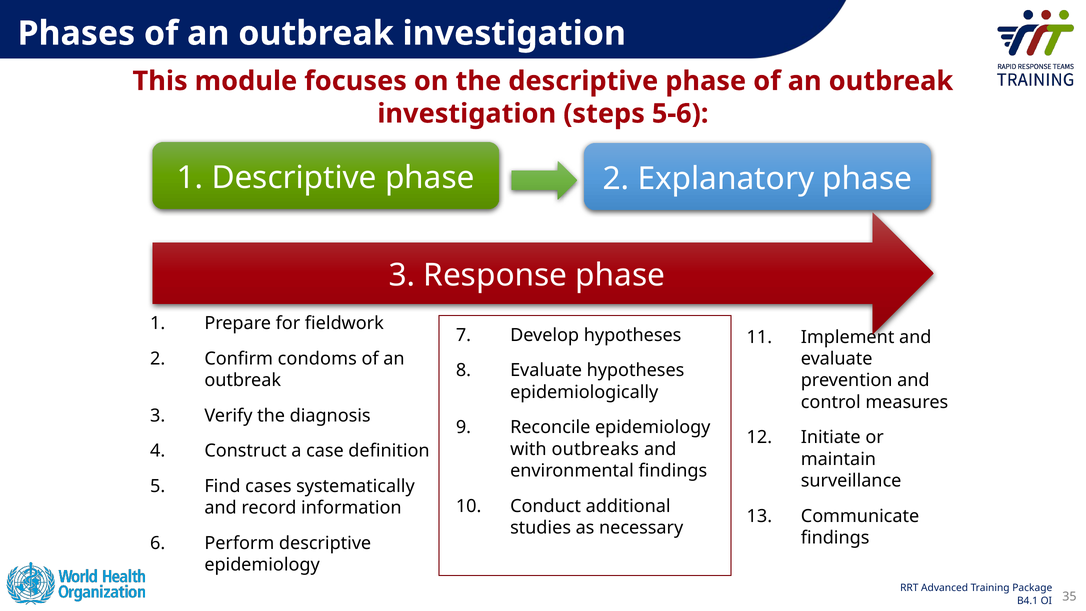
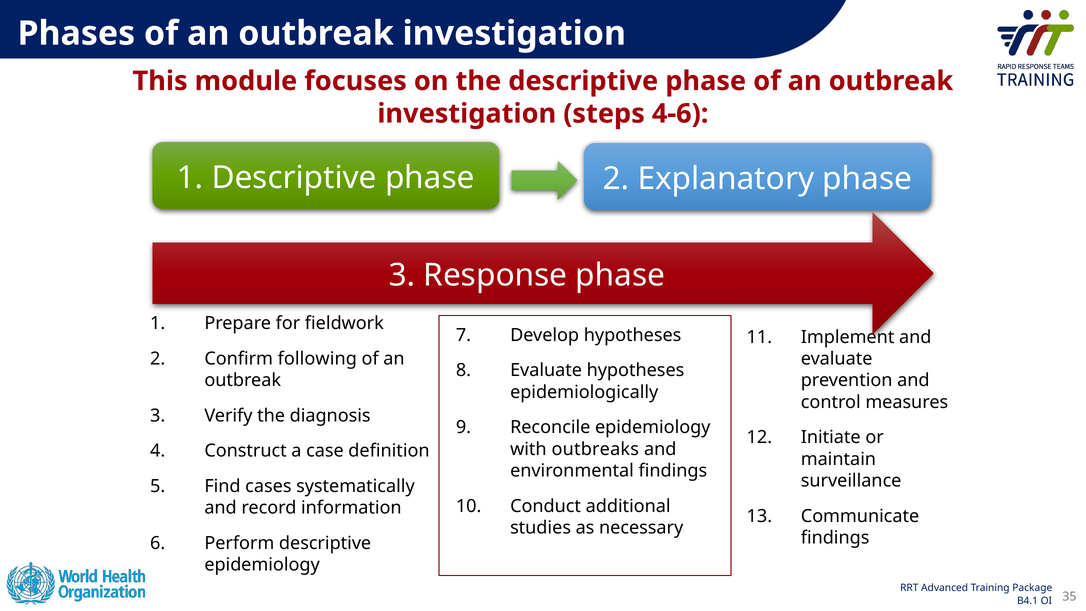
5-6: 5-6 -> 4-6
condoms: condoms -> following
